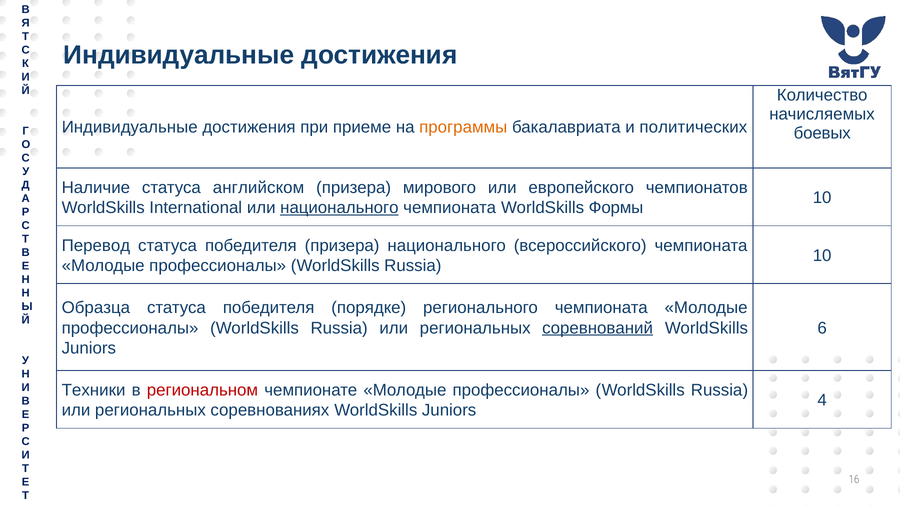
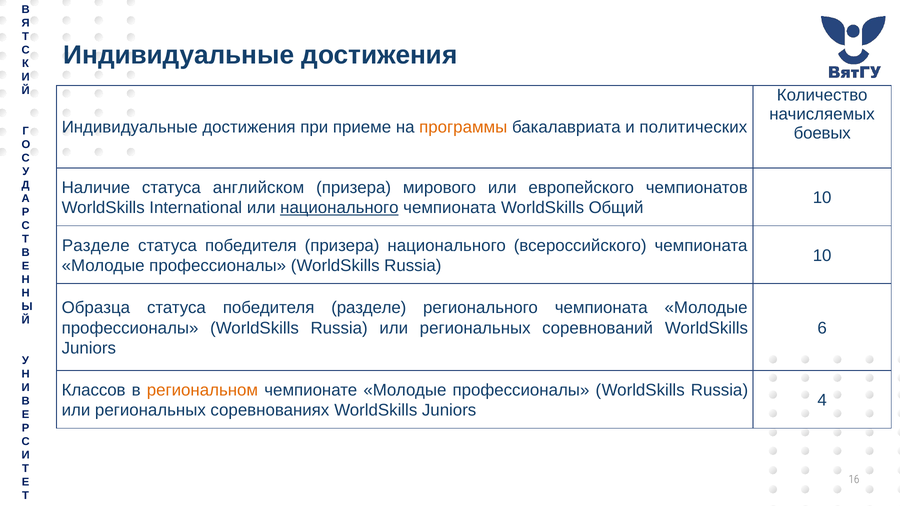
Формы: Формы -> Общий
Перевод at (96, 246): Перевод -> Разделе
победителя порядке: порядке -> разделе
соревнований underline: present -> none
Техники: Техники -> Классов
региональном colour: red -> orange
